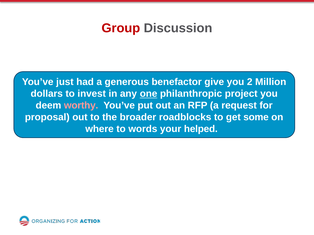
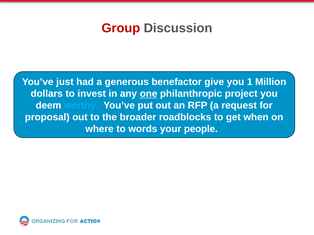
2: 2 -> 1
worthy colour: pink -> light blue
some: some -> when
helped: helped -> people
